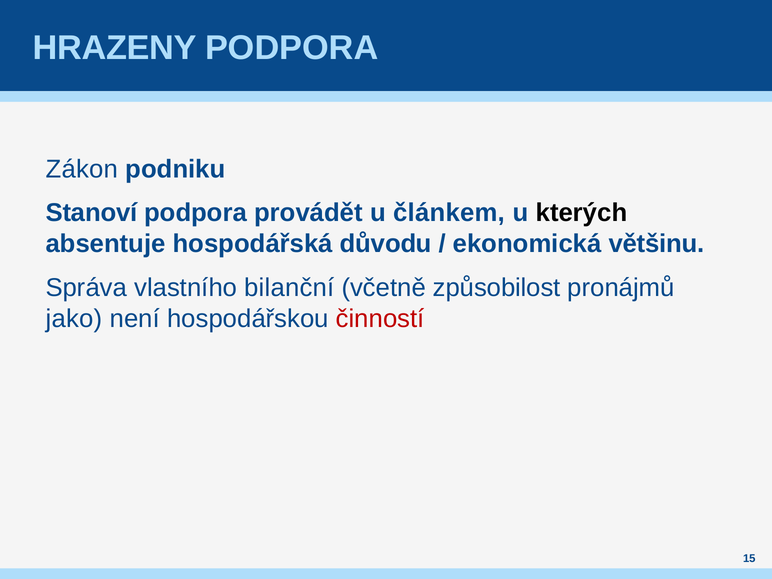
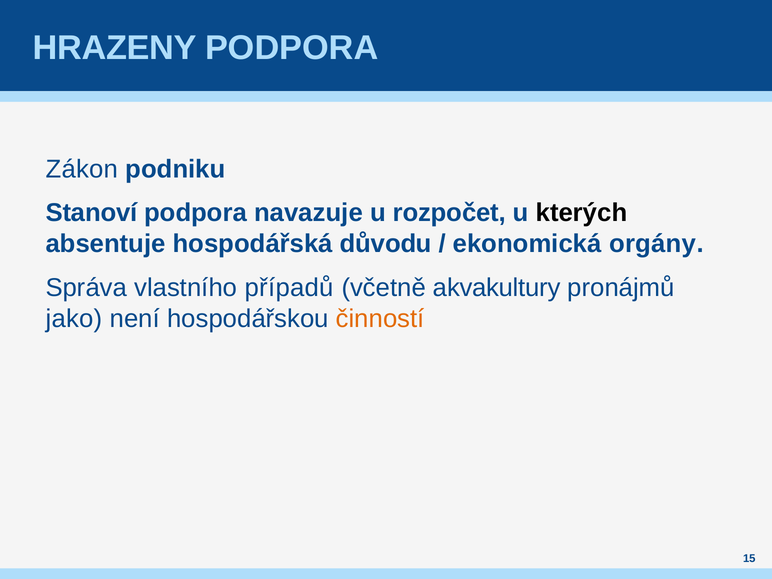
provádět: provádět -> navazuje
článkem: článkem -> rozpočet
většinu: většinu -> orgány
bilanční: bilanční -> případů
způsobilost: způsobilost -> akvakultury
činností colour: red -> orange
